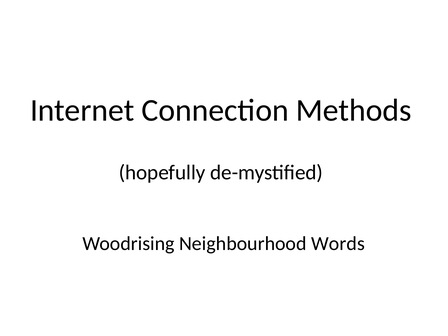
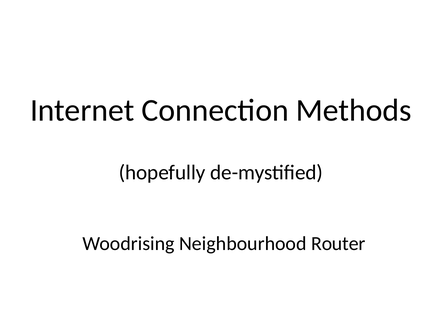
Words: Words -> Router
